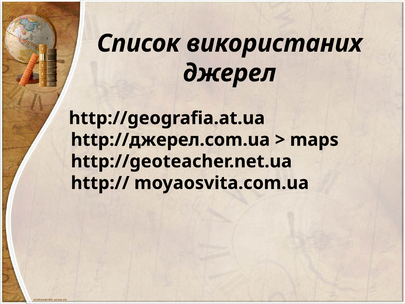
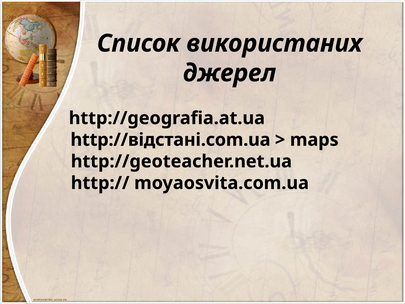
http://джерел.com.ua: http://джерел.com.ua -> http://відстані.com.ua
